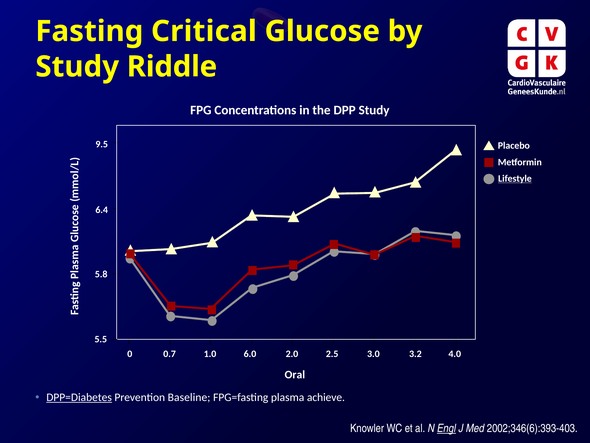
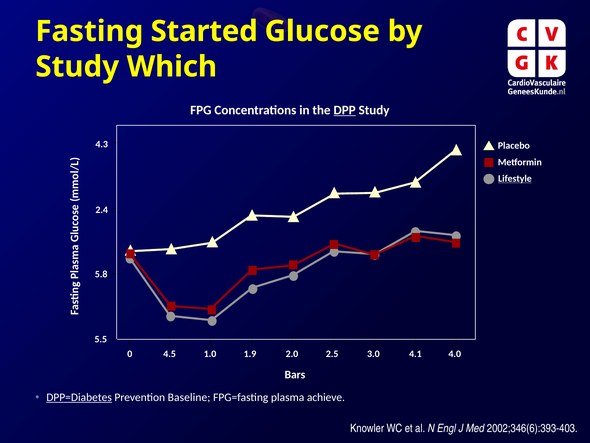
Critical: Critical -> Started
Riddle: Riddle -> Which
DPP underline: none -> present
9.5: 9.5 -> 4.3
6.4: 6.4 -> 2.4
0.7: 0.7 -> 4.5
6.0: 6.0 -> 1.9
3.2: 3.2 -> 4.1
Oral: Oral -> Bars
Engl underline: present -> none
